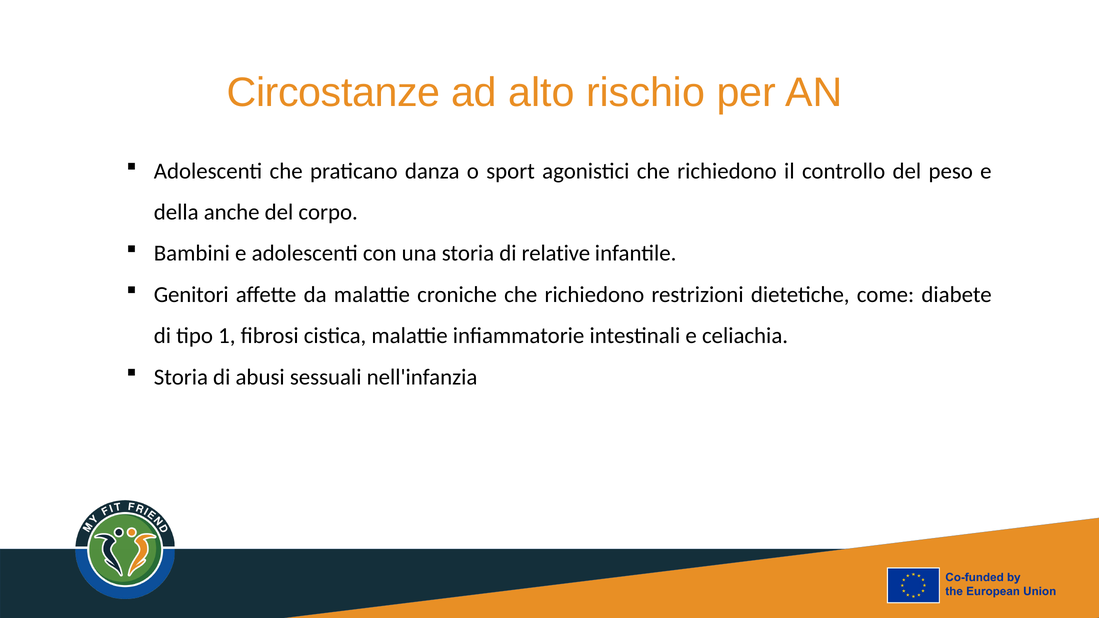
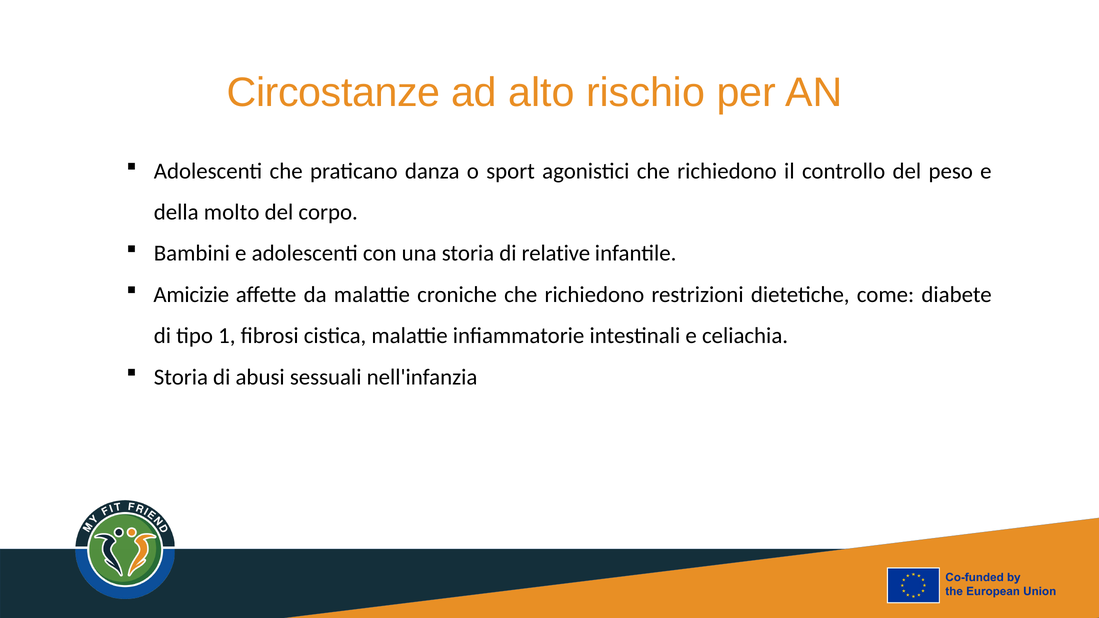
anche: anche -> molto
Genitori: Genitori -> Amicizie
